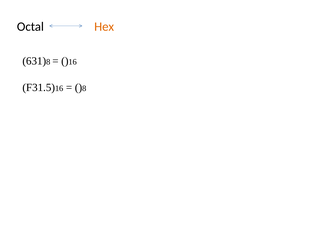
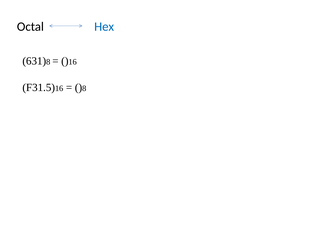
Hex colour: orange -> blue
